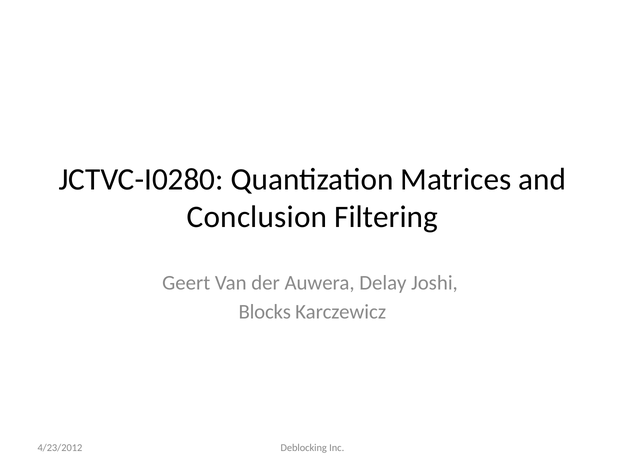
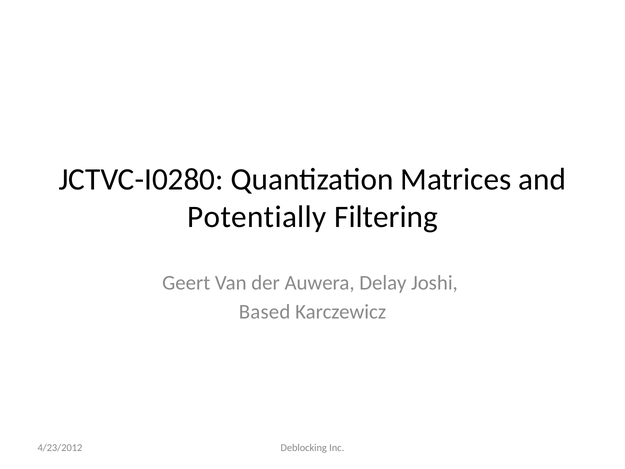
Conclusion: Conclusion -> Potentially
Blocks: Blocks -> Based
